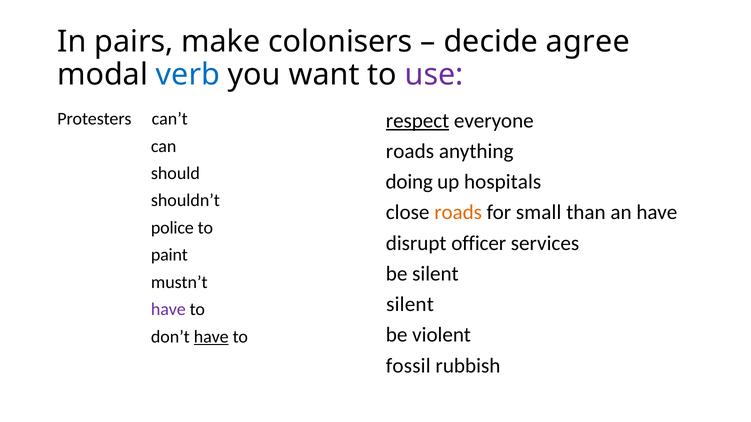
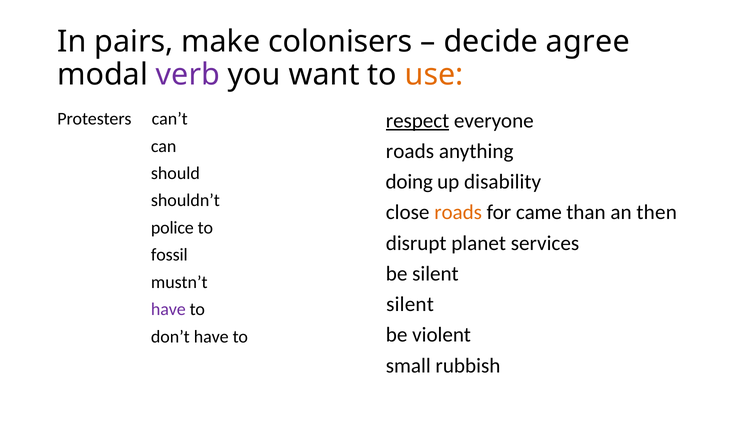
verb colour: blue -> purple
use colour: purple -> orange
hospitals: hospitals -> disability
small: small -> came
an have: have -> then
officer: officer -> planet
paint: paint -> fossil
have at (211, 337) underline: present -> none
fossil: fossil -> small
